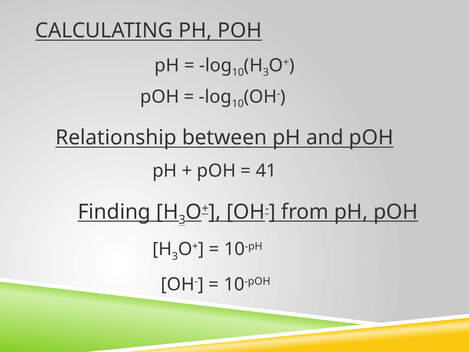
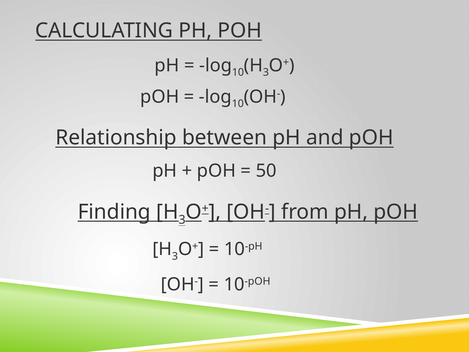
41: 41 -> 50
